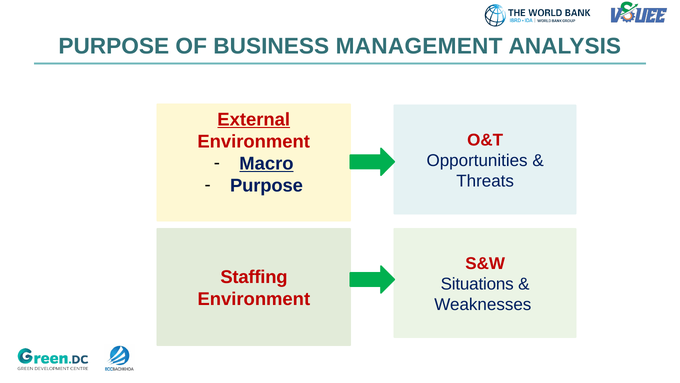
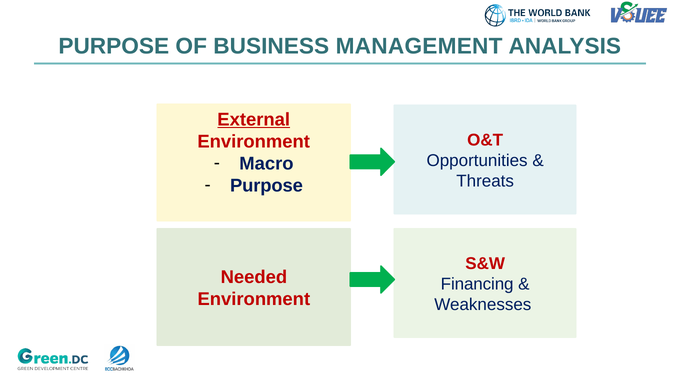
Macro underline: present -> none
Staffing: Staffing -> Needed
Situations: Situations -> Financing
